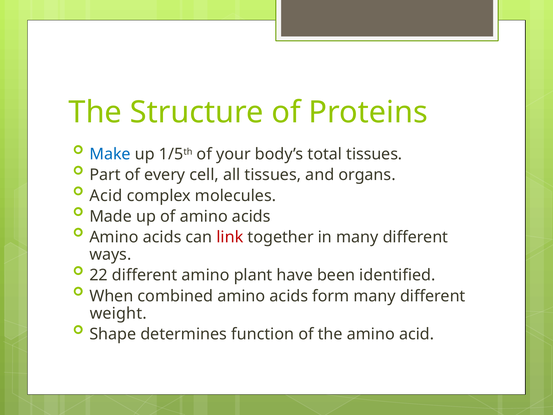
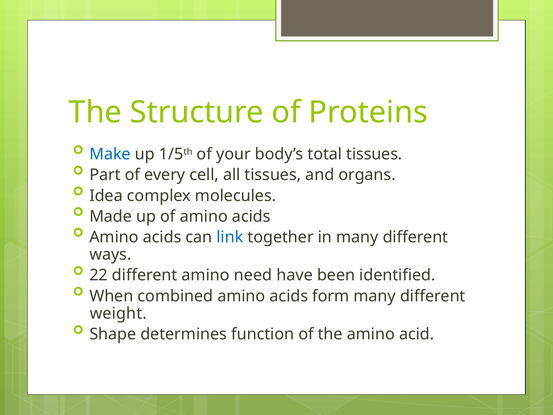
Acid at (106, 196): Acid -> Idea
link colour: red -> blue
plant: plant -> need
